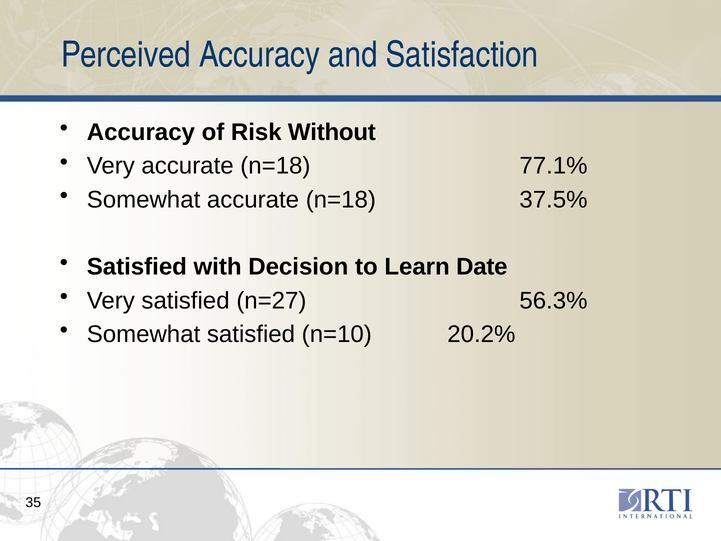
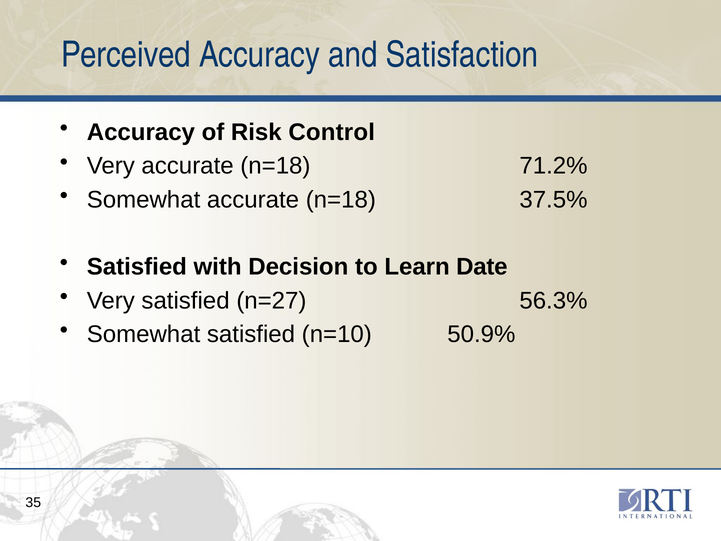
Without: Without -> Control
77.1%: 77.1% -> 71.2%
20.2%: 20.2% -> 50.9%
